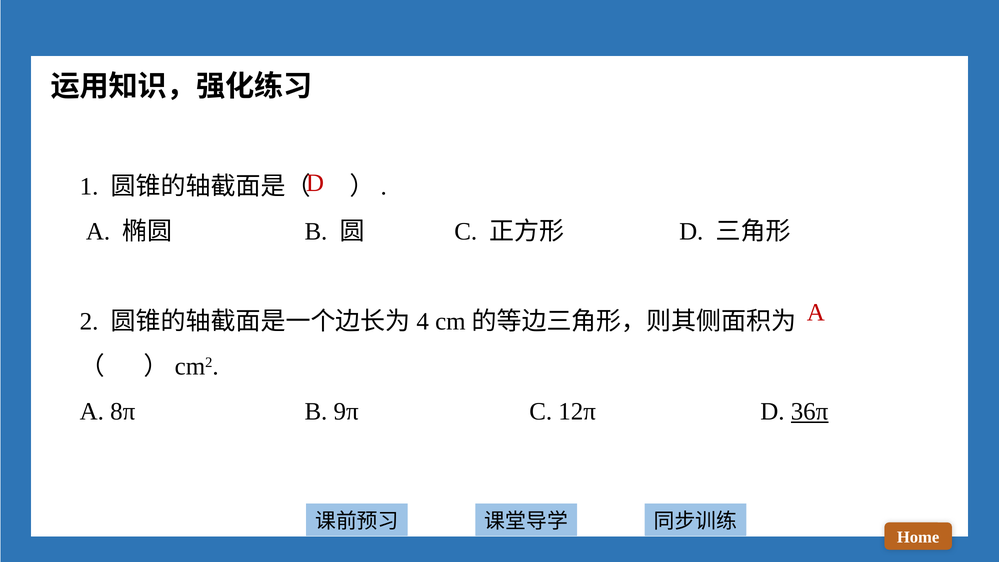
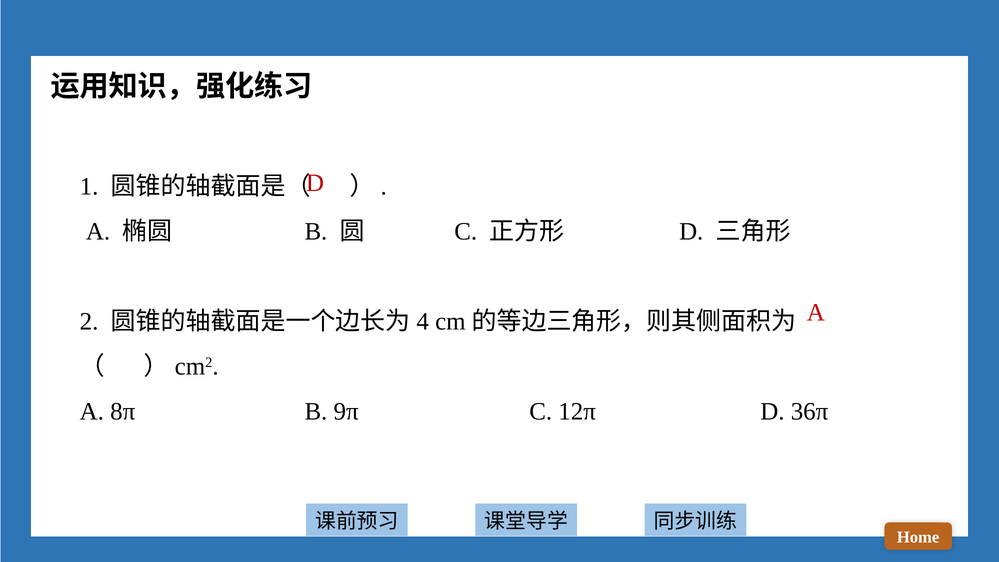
36π underline: present -> none
